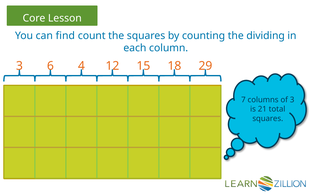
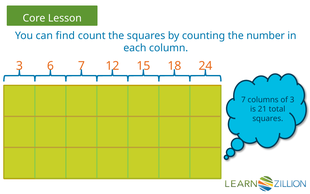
dividing: dividing -> number
6 4: 4 -> 7
29: 29 -> 24
